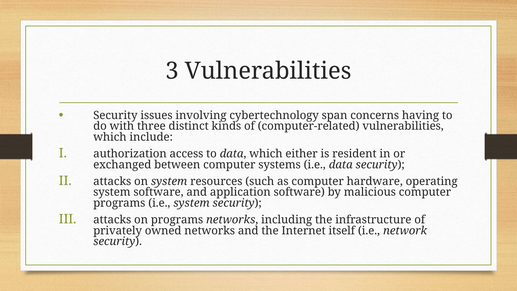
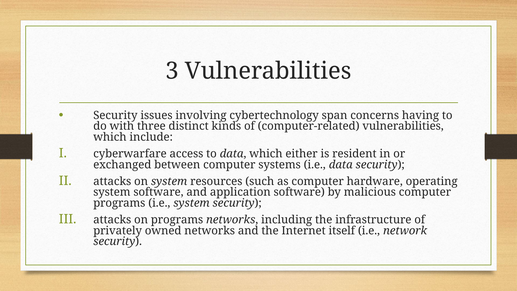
authorization: authorization -> cyberwarfare
